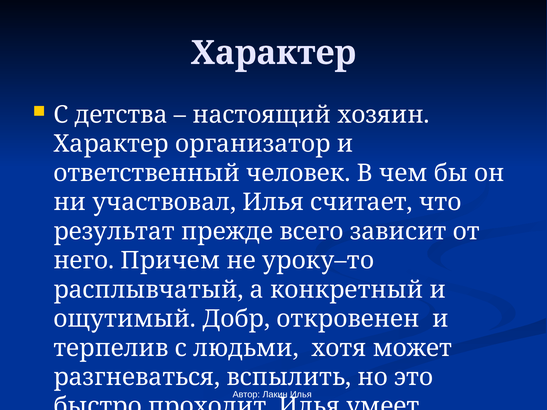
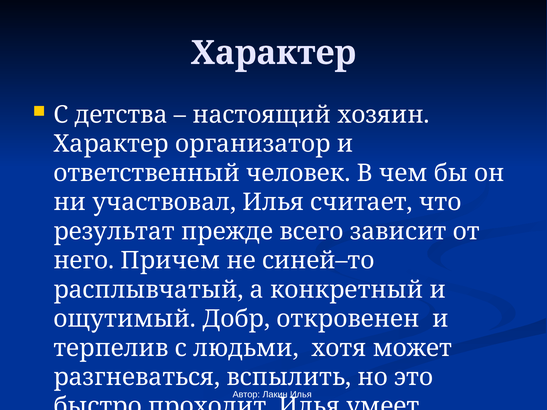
уроку–то: уроку–то -> синей–то
